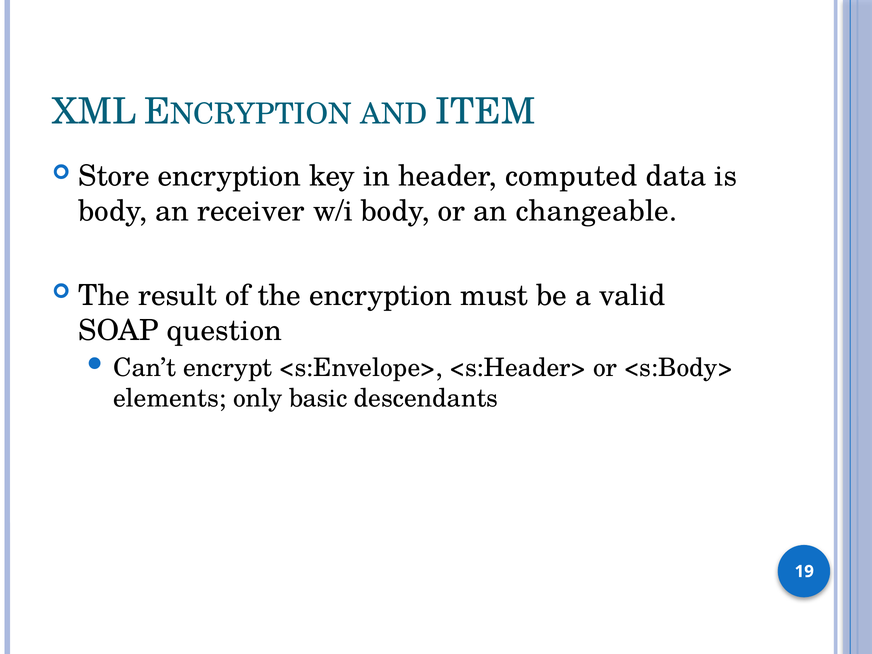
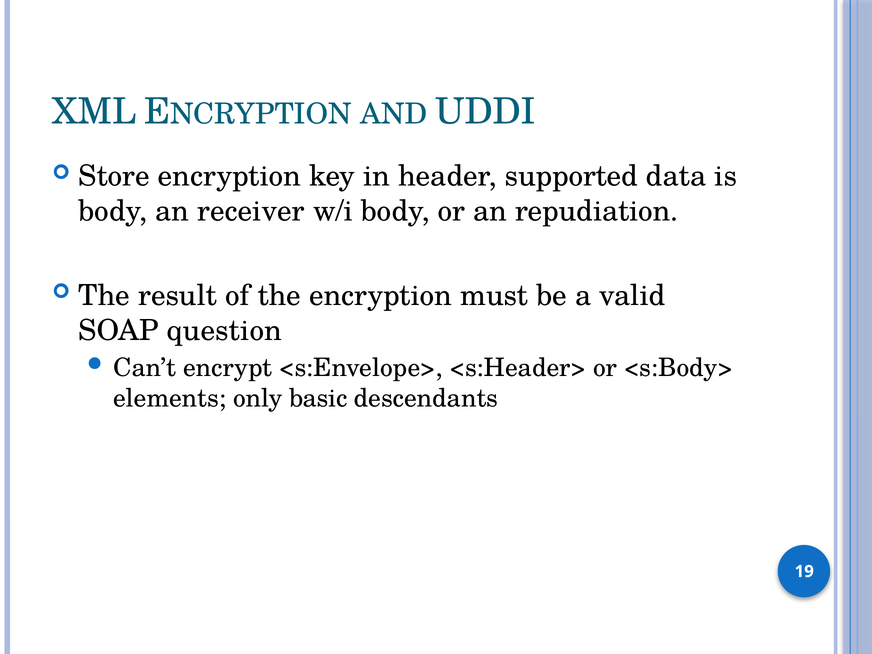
ITEM: ITEM -> UDDI
computed: computed -> supported
changeable: changeable -> repudiation
